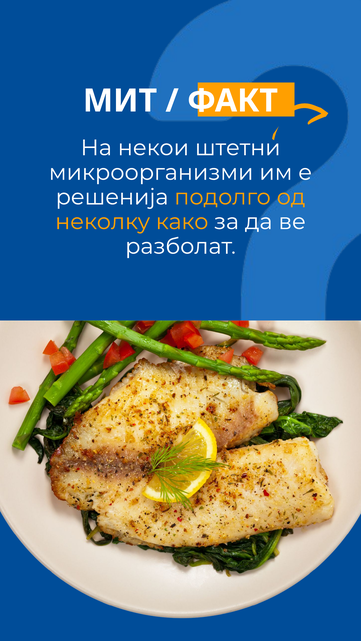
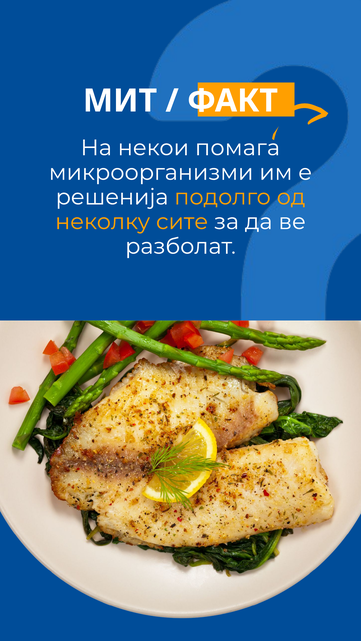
штетни: штетни -> помага
како: како -> сите
